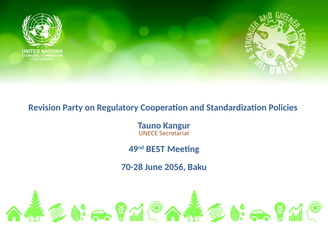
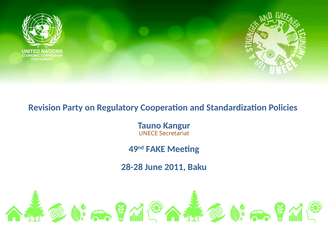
BEST: BEST -> FAKE
70-28: 70-28 -> 28-28
2056: 2056 -> 2011
